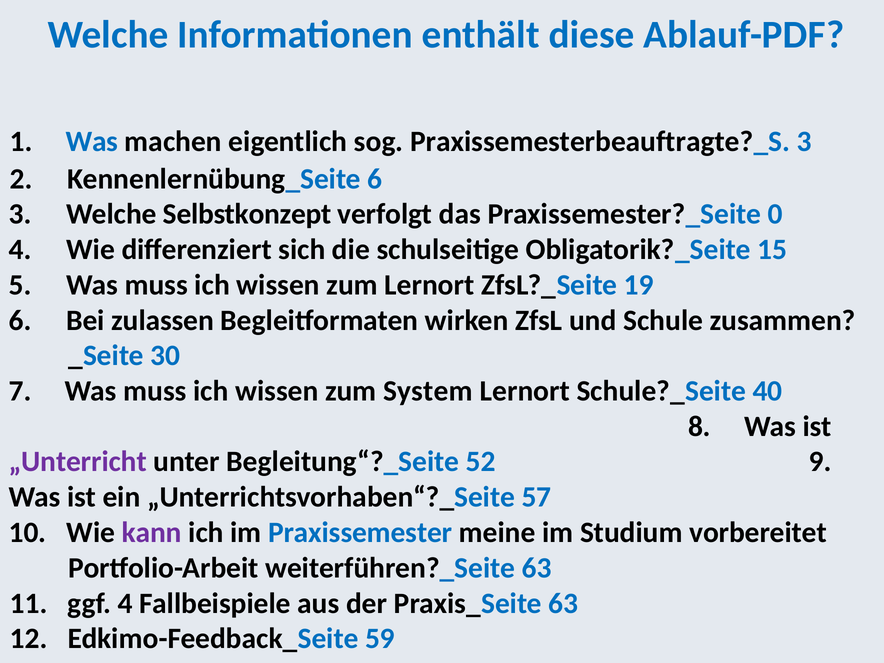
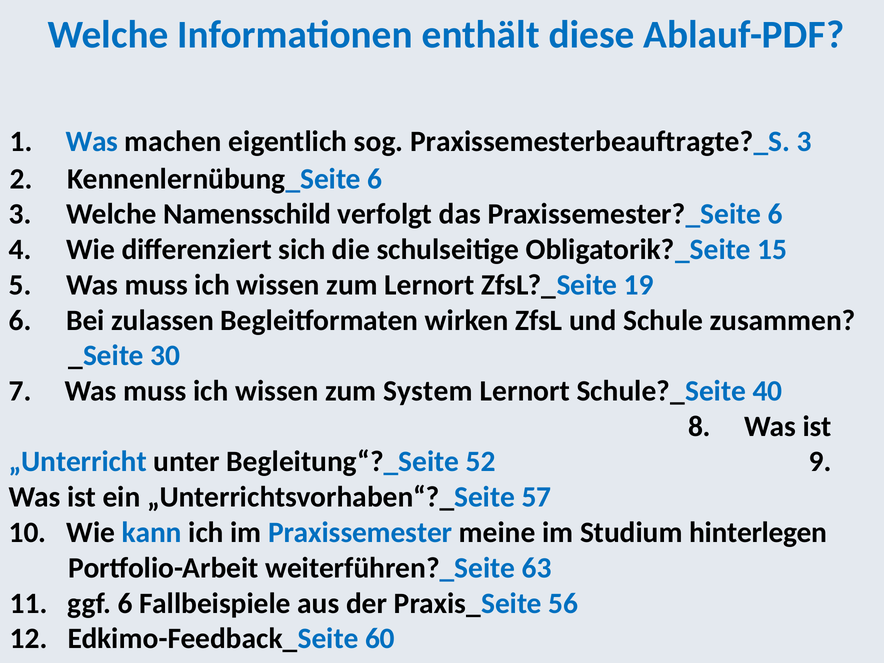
Selbstkonzept: Selbstkonzept -> Namensschild
Praxissemester?_Seite 0: 0 -> 6
„Unterricht colour: purple -> blue
kann colour: purple -> blue
vorbereitet: vorbereitet -> hinterlegen
ggf 4: 4 -> 6
Praxis_Seite 63: 63 -> 56
59: 59 -> 60
